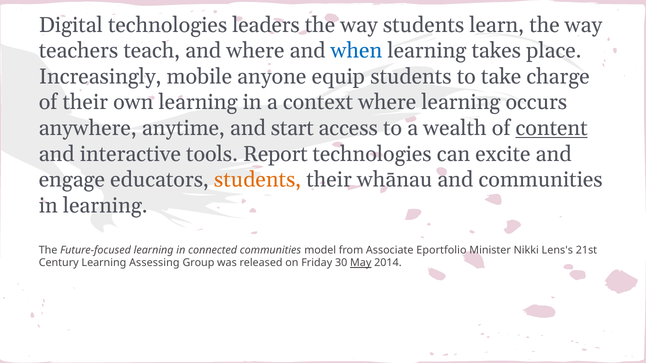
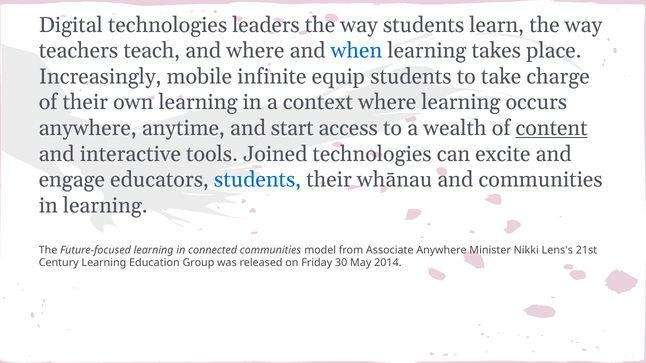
anyone: anyone -> infinite
Report: Report -> Joined
students at (258, 180) colour: orange -> blue
Associate Eportfolio: Eportfolio -> Anywhere
Assessing: Assessing -> Education
May underline: present -> none
